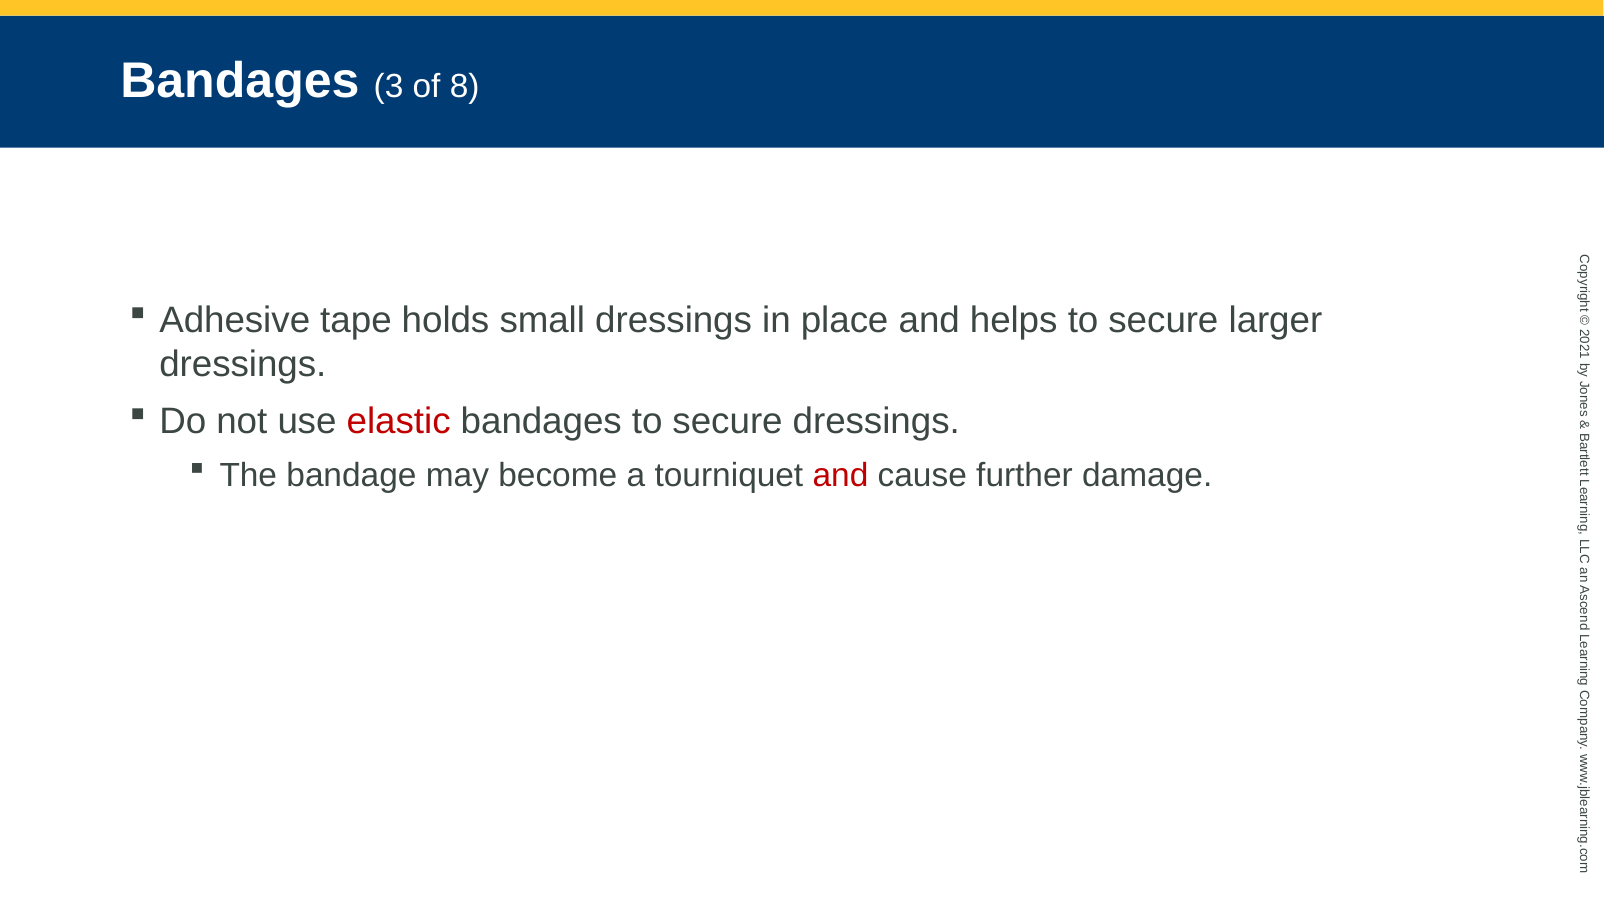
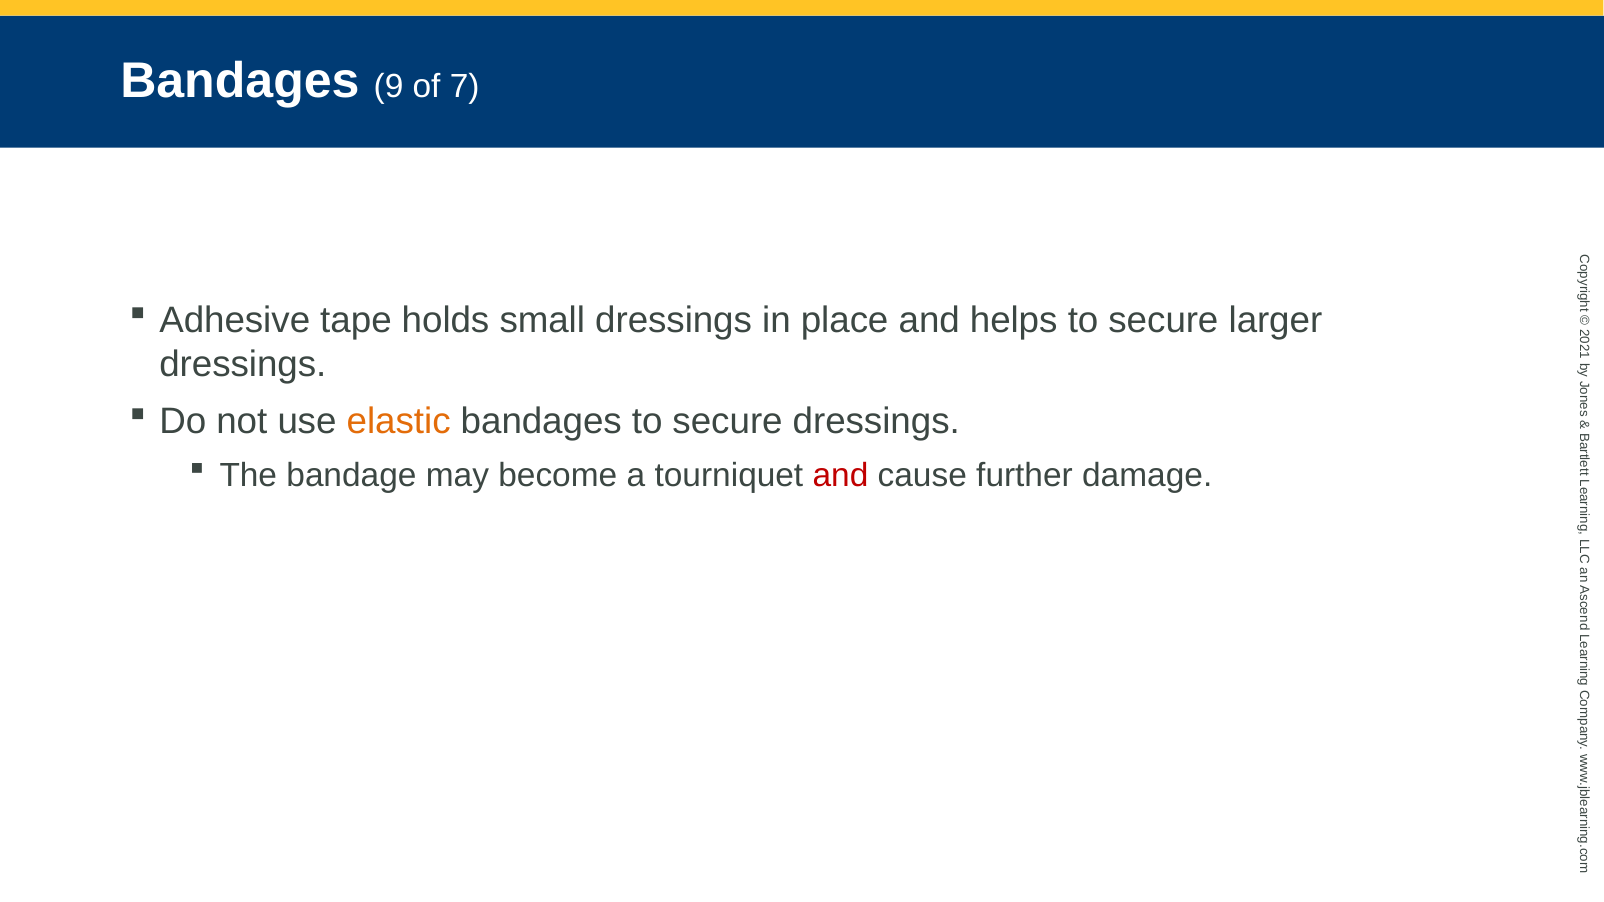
3: 3 -> 9
8: 8 -> 7
elastic colour: red -> orange
